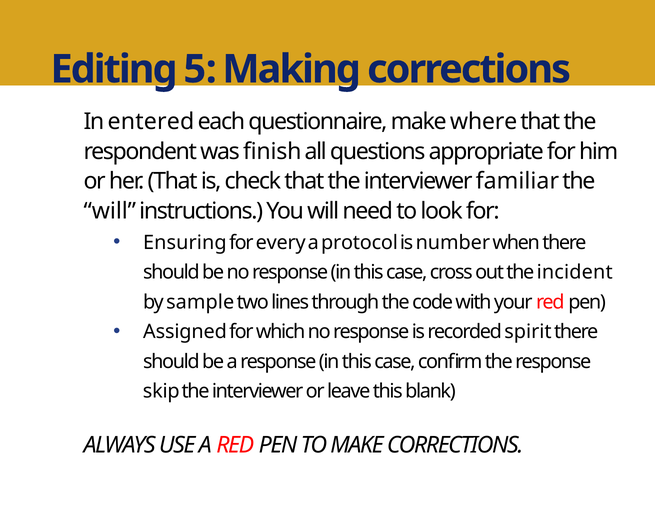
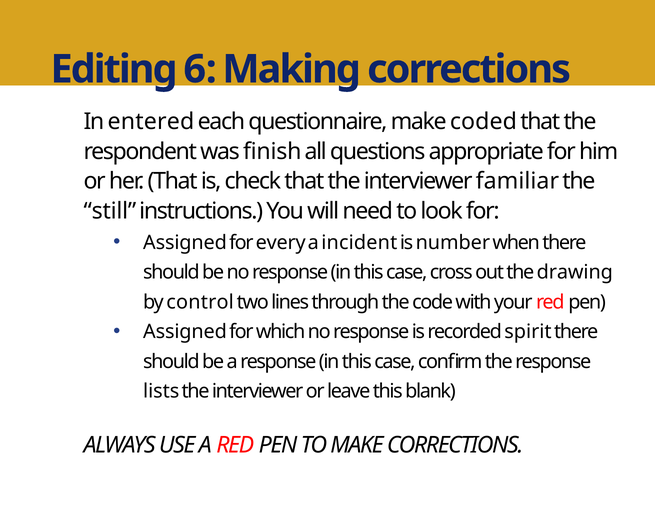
5: 5 -> 6
where: where -> coded
will at (110, 211): will -> still
Ensuring at (185, 243): Ensuring -> Assigned
protocol: protocol -> incident
incident: incident -> drawing
sample: sample -> control
skip: skip -> lists
